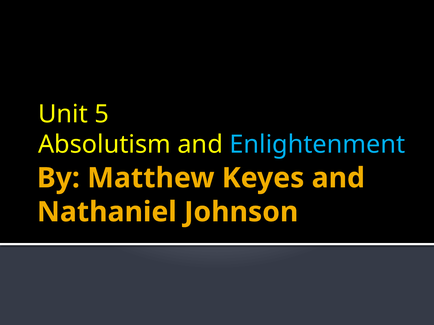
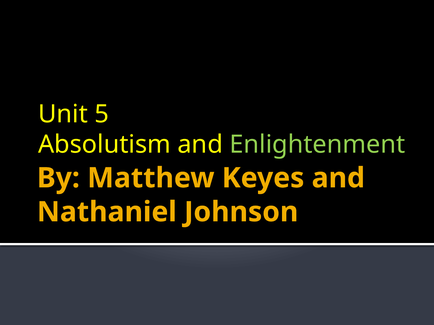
Enlightenment colour: light blue -> light green
